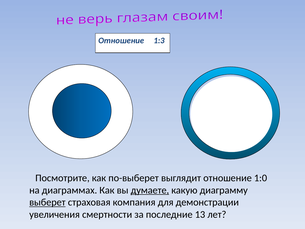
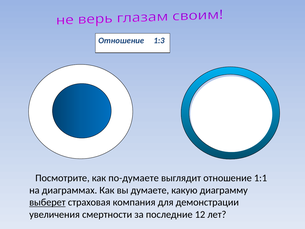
по-выберет: по-выберет -> по-думаете
1:0: 1:0 -> 1:1
думаете underline: present -> none
13: 13 -> 12
